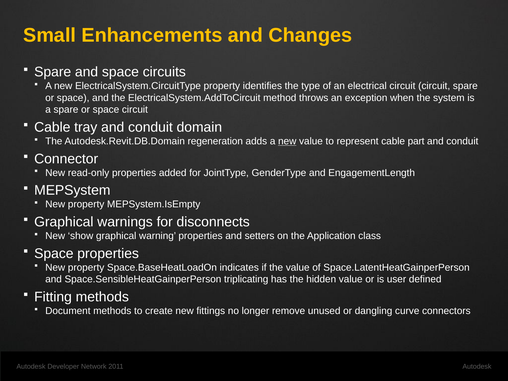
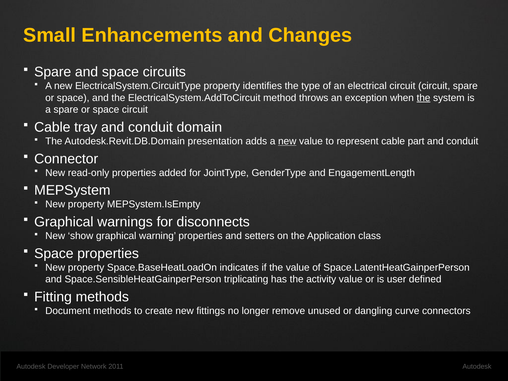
the at (424, 98) underline: none -> present
regeneration: regeneration -> presentation
hidden: hidden -> activity
